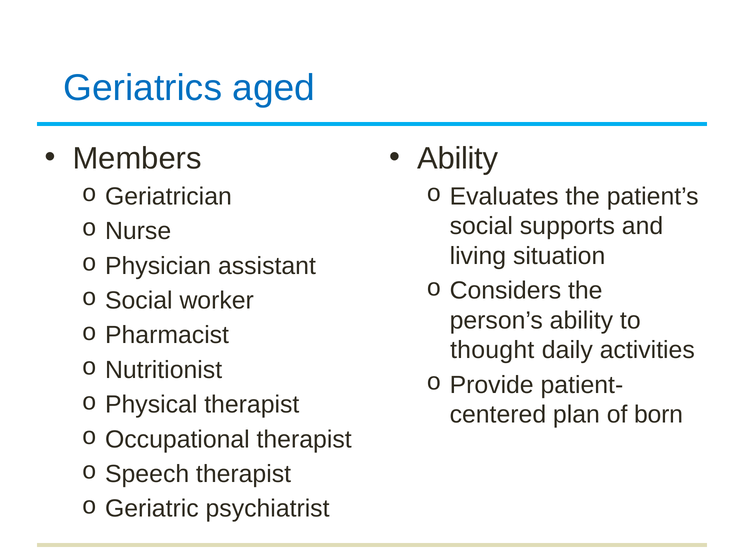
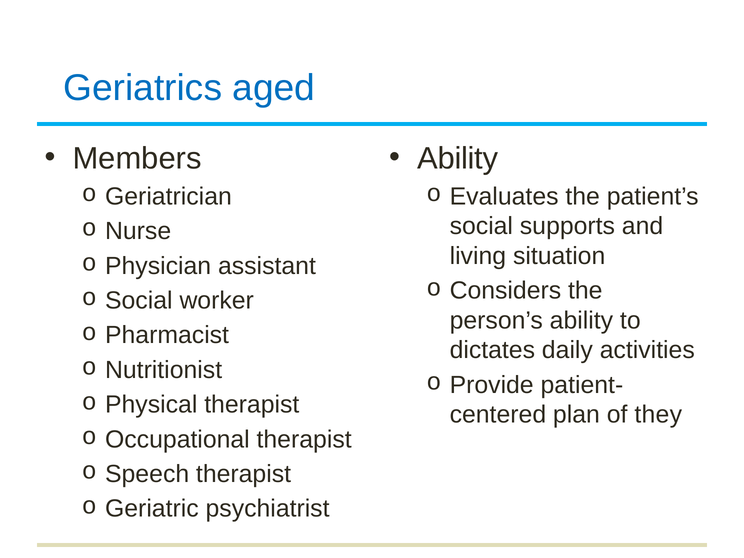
thought: thought -> dictates
born: born -> they
